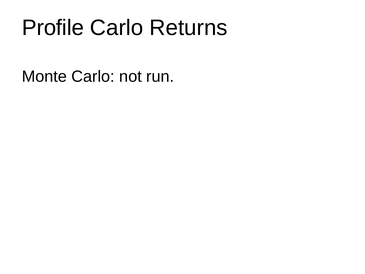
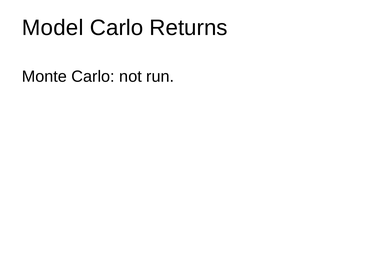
Profile: Profile -> Model
